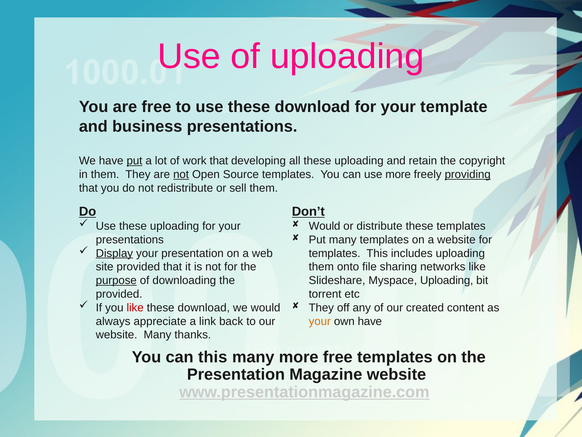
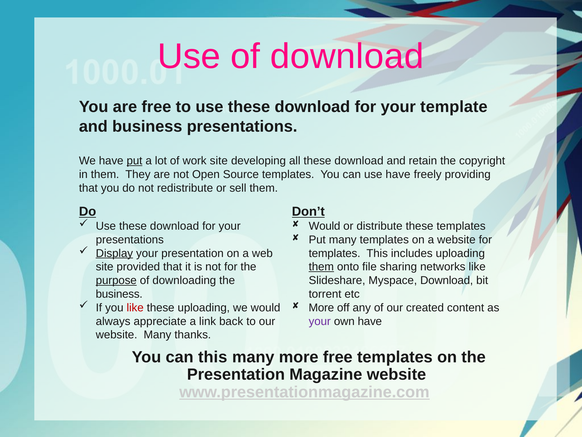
of uploading: uploading -> download
work that: that -> site
all these uploading: uploading -> download
not at (181, 174) underline: present -> none
use more: more -> have
providing underline: present -> none
uploading at (175, 226): uploading -> download
them at (321, 267) underline: none -> present
Myspace Uploading: Uploading -> Download
provided at (119, 294): provided -> business
download at (204, 307): download -> uploading
They at (321, 307): They -> More
your at (320, 321) colour: orange -> purple
